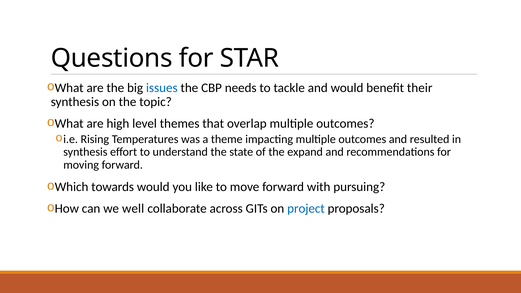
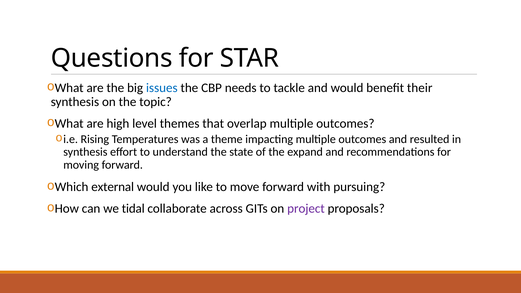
towards: towards -> external
well: well -> tidal
project colour: blue -> purple
